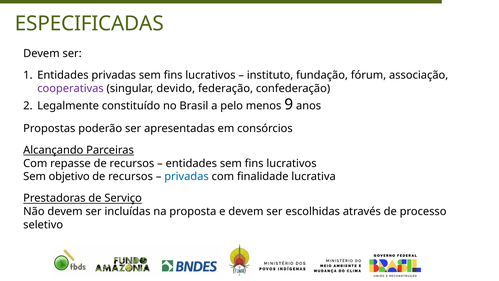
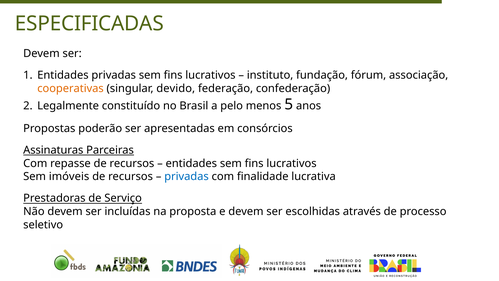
cooperativas colour: purple -> orange
9: 9 -> 5
Alcançando: Alcançando -> Assinaturas
objetivo: objetivo -> imóveis
